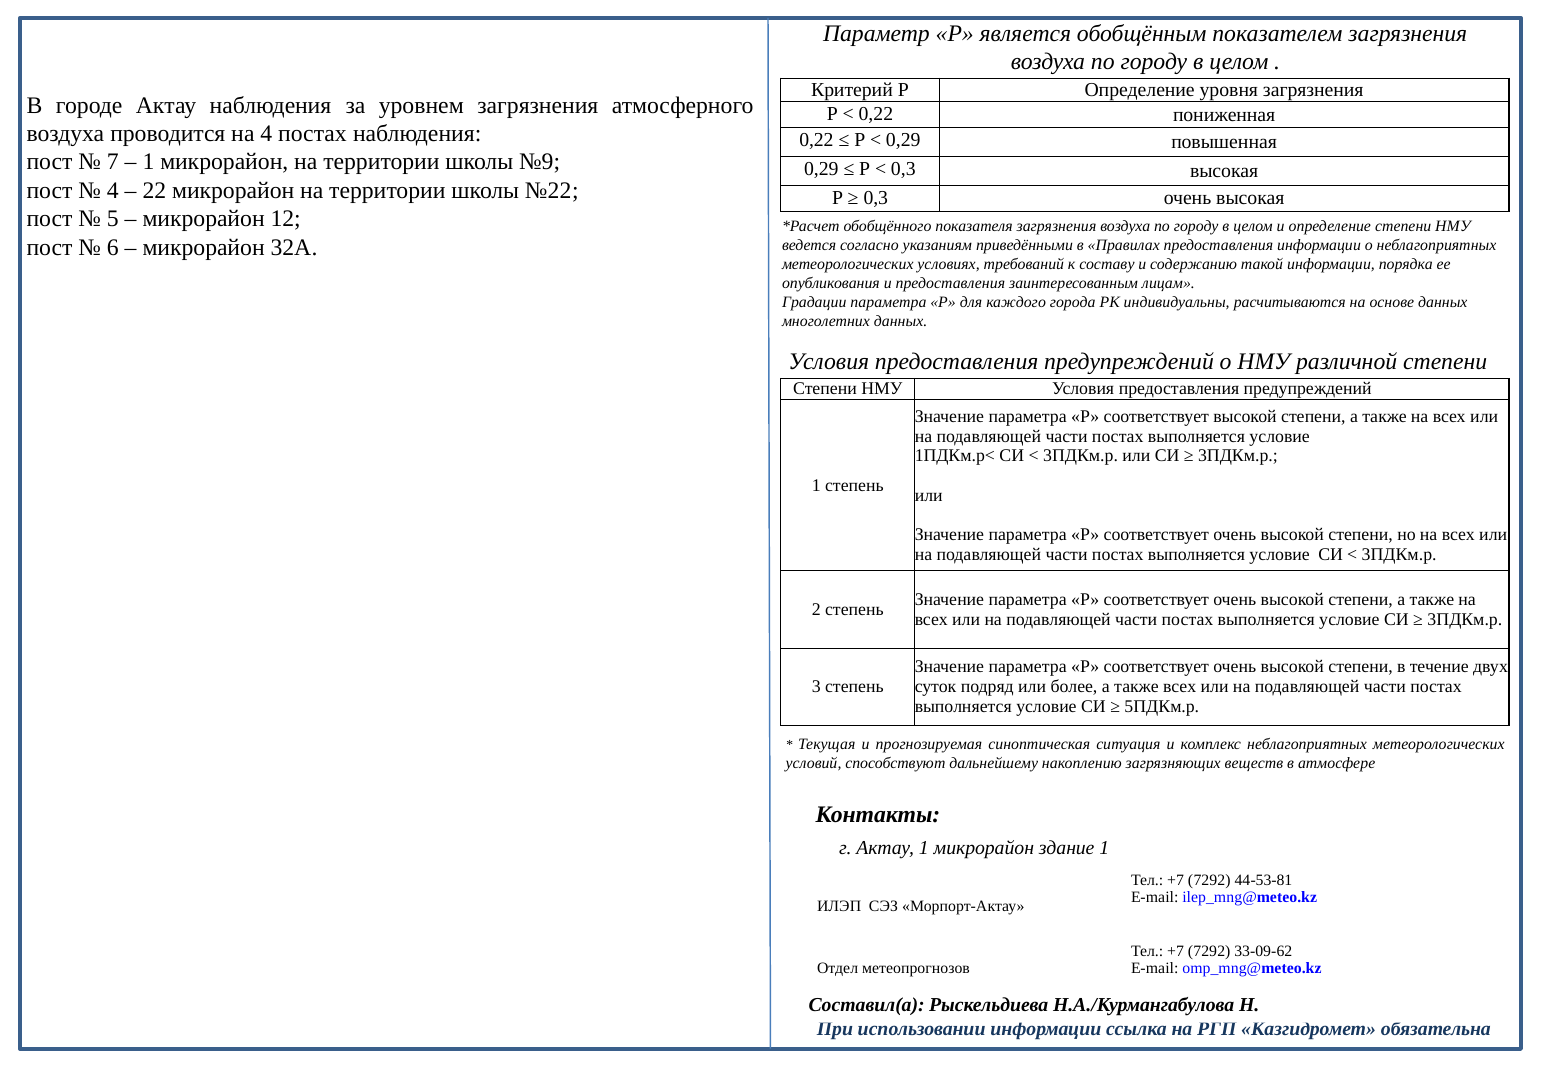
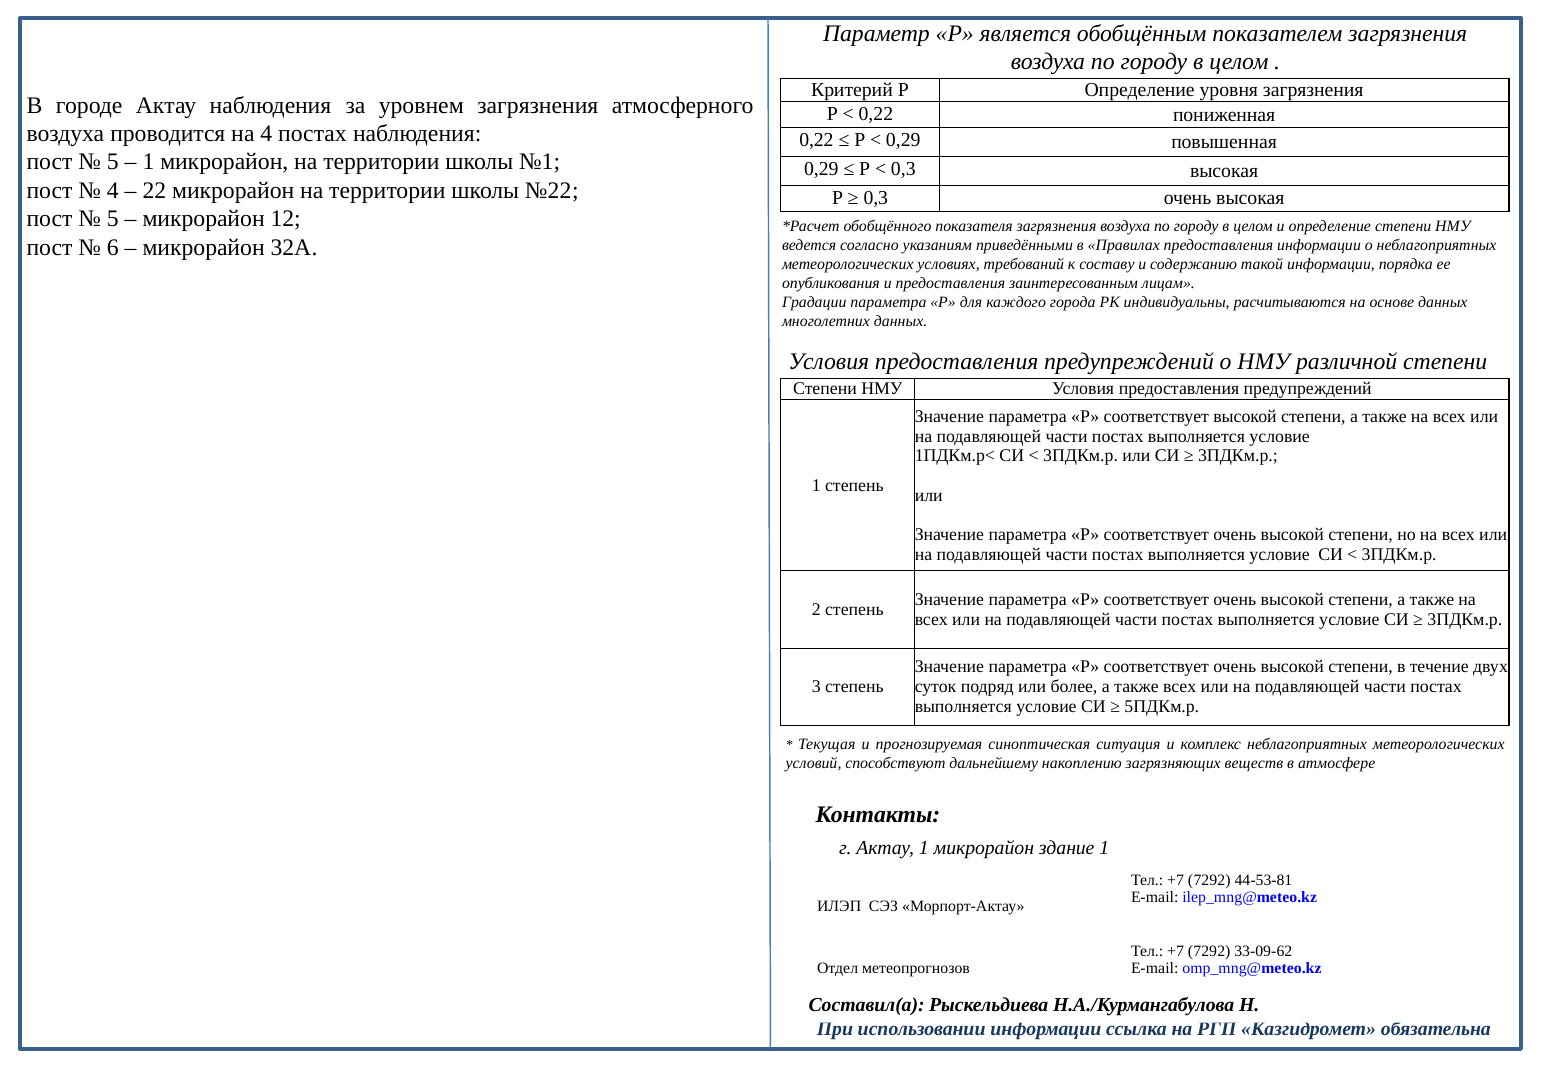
7 at (113, 162): 7 -> 5
№9: №9 -> №1
